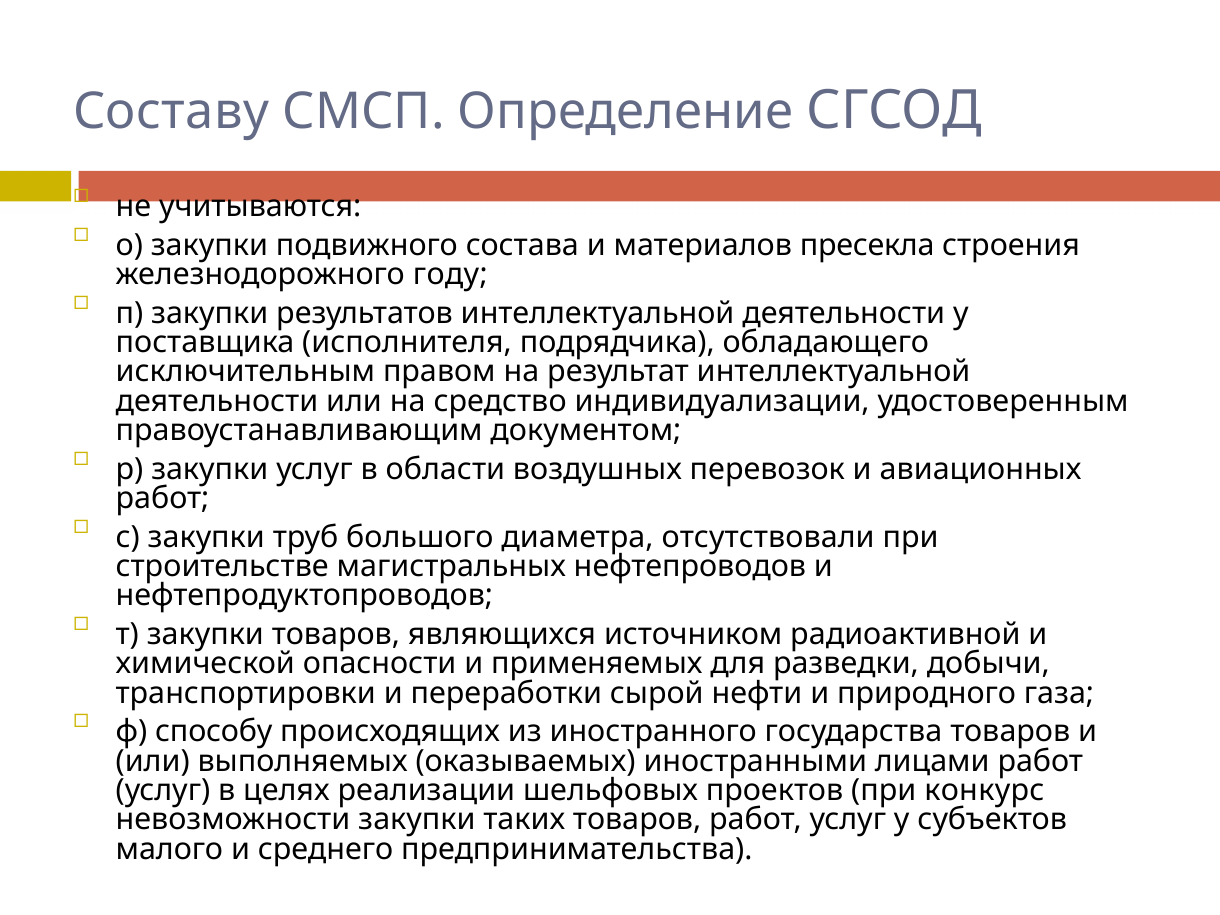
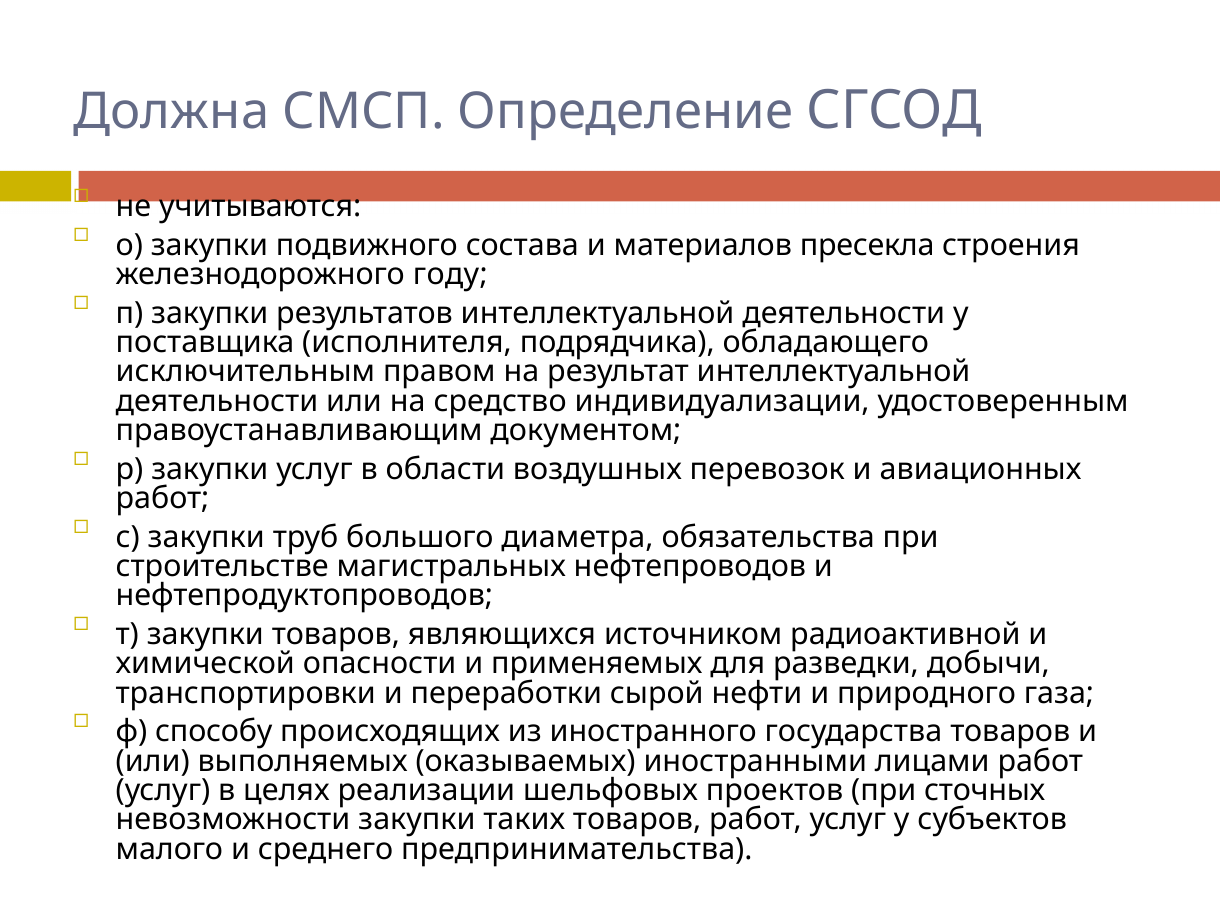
Составу: Составу -> Должна
отсутствовали: отсутствовали -> обязательства
конкурс: конкурс -> сточных
